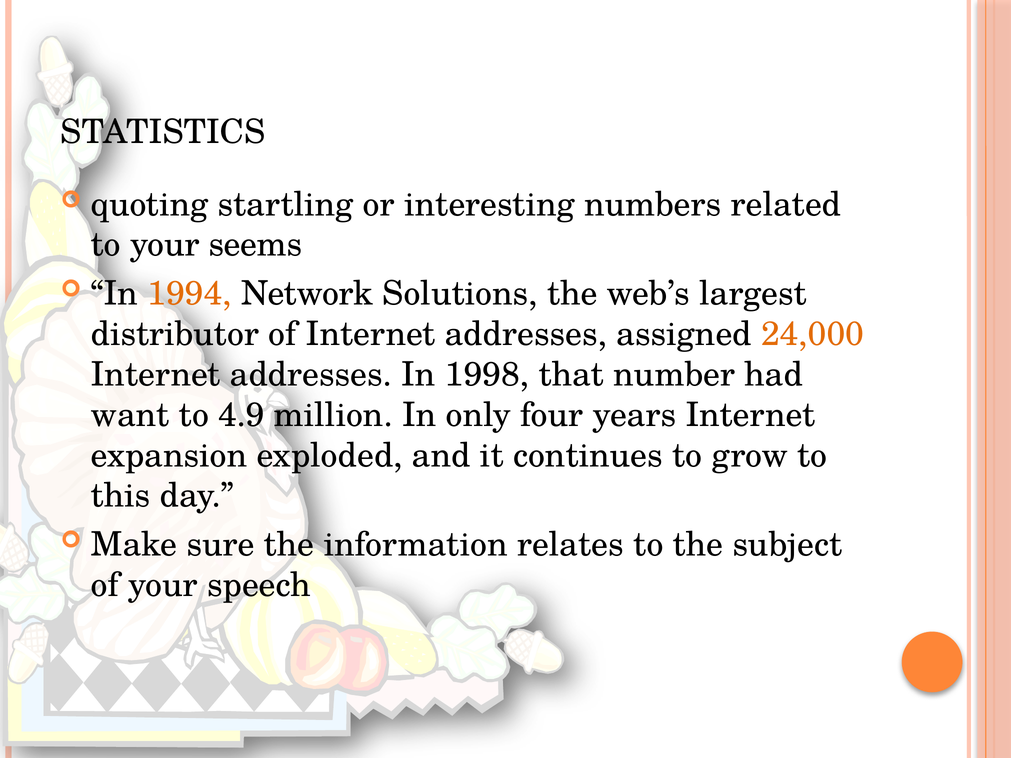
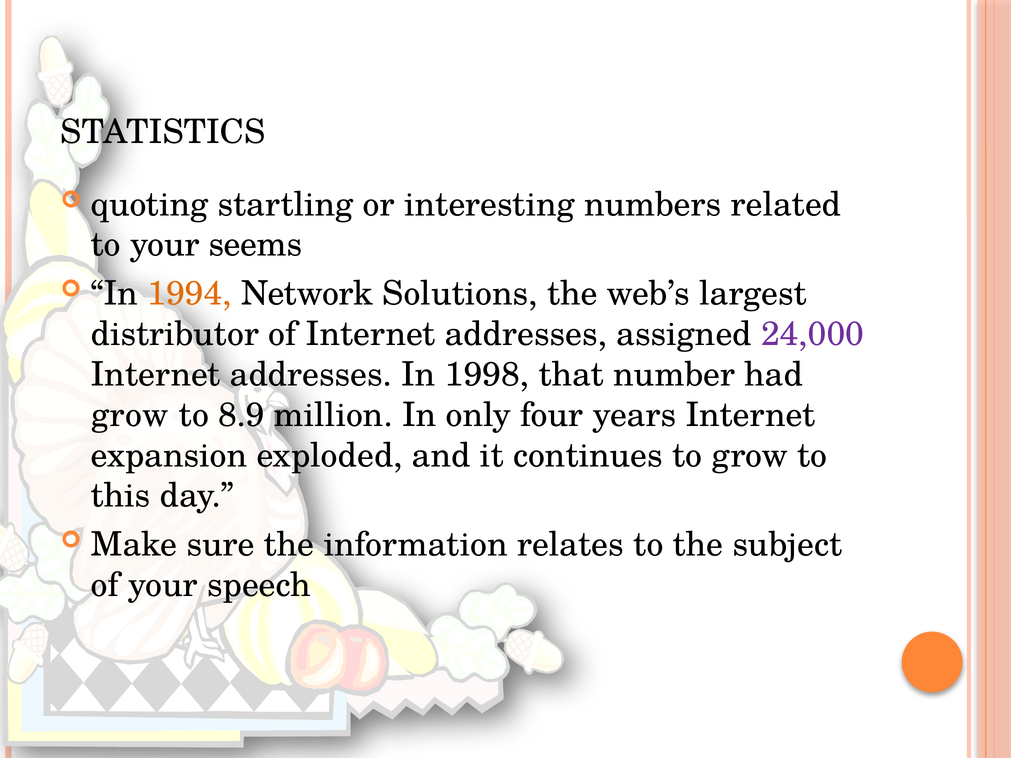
24,000 colour: orange -> purple
want at (130, 415): want -> grow
4.9: 4.9 -> 8.9
